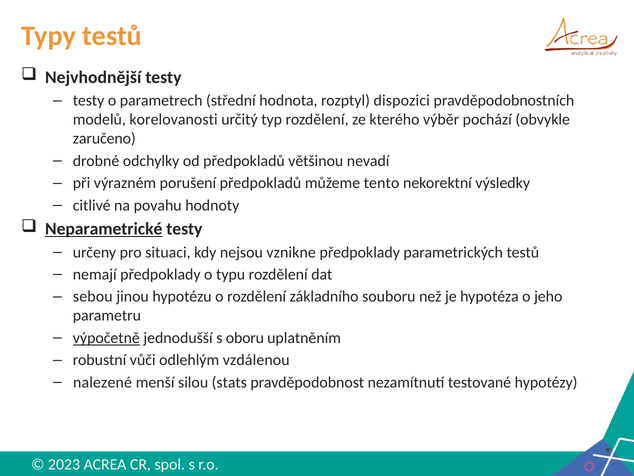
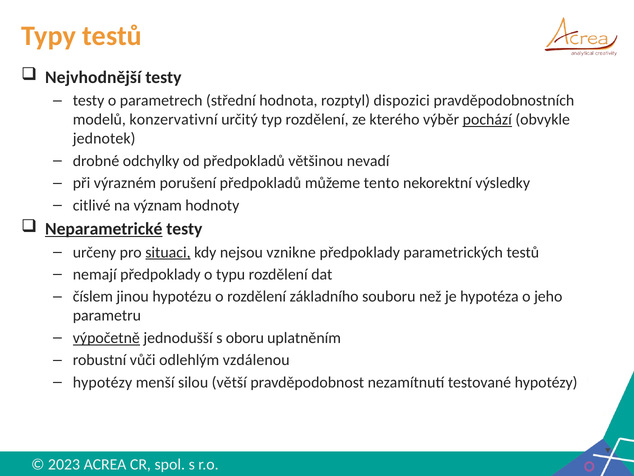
korelovanosti: korelovanosti -> konzervativní
pochází underline: none -> present
zaručeno: zaručeno -> jednotek
povahu: povahu -> význam
situaci underline: none -> present
sebou: sebou -> číslem
nalezené at (102, 382): nalezené -> hypotézy
stats: stats -> větší
